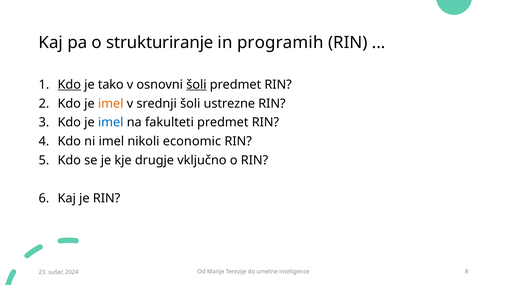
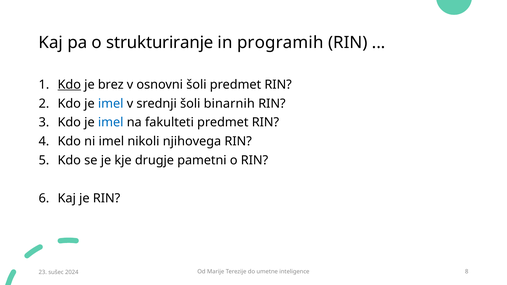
tako: tako -> brez
šoli at (196, 85) underline: present -> none
imel at (111, 104) colour: orange -> blue
ustrezne: ustrezne -> binarnih
economic: economic -> njihovega
vključno: vključno -> pametni
